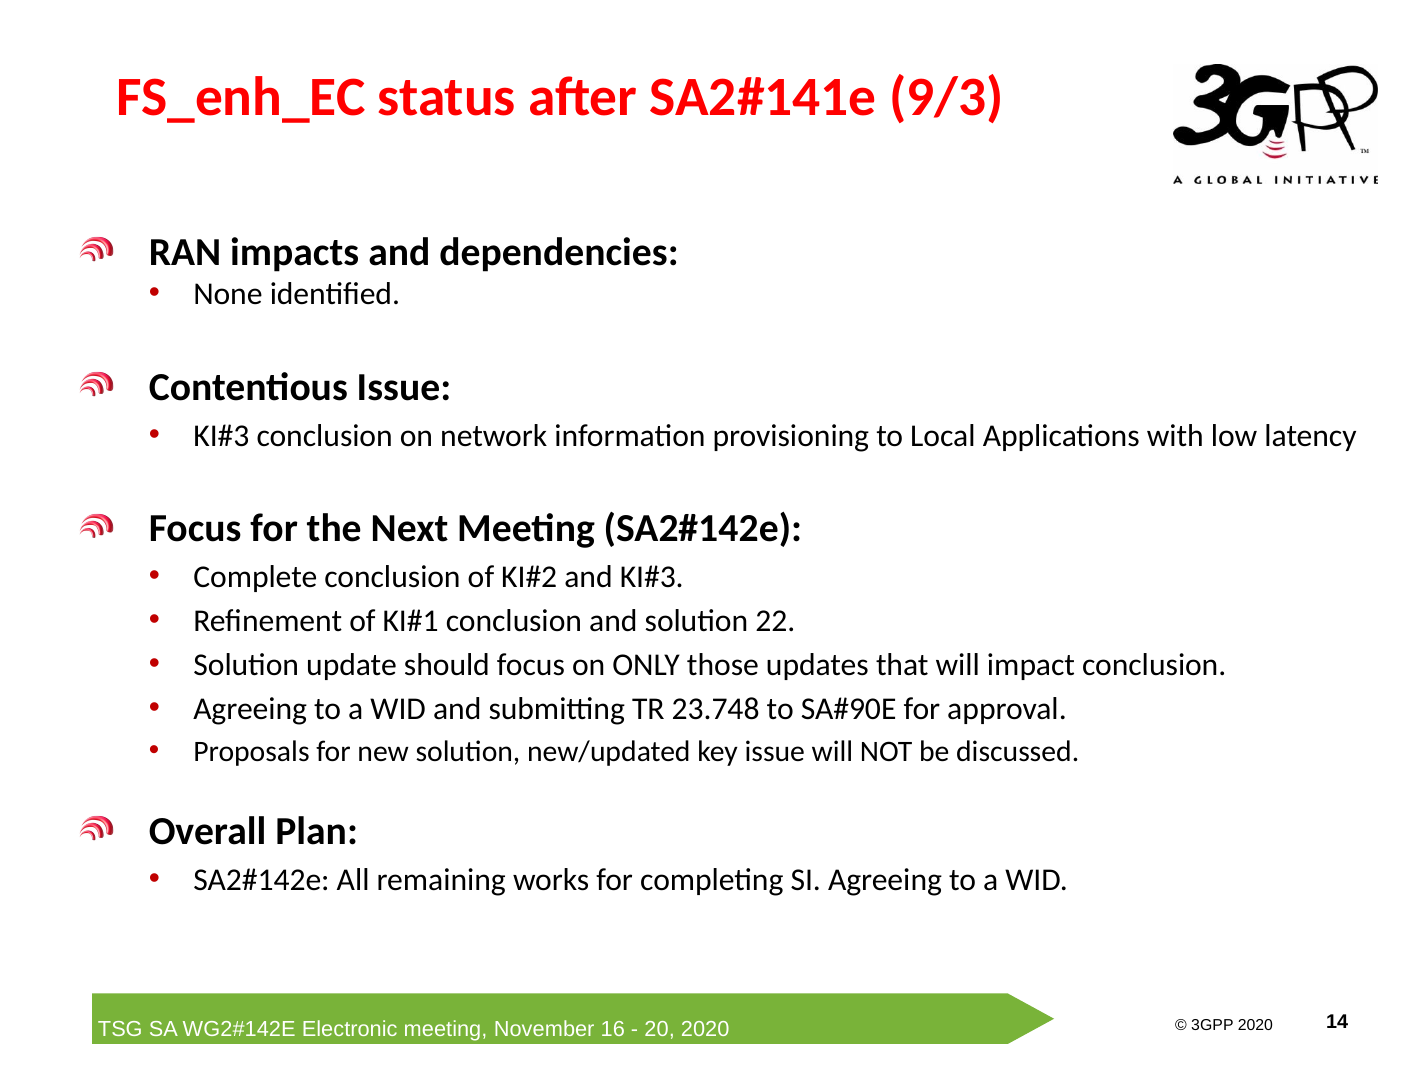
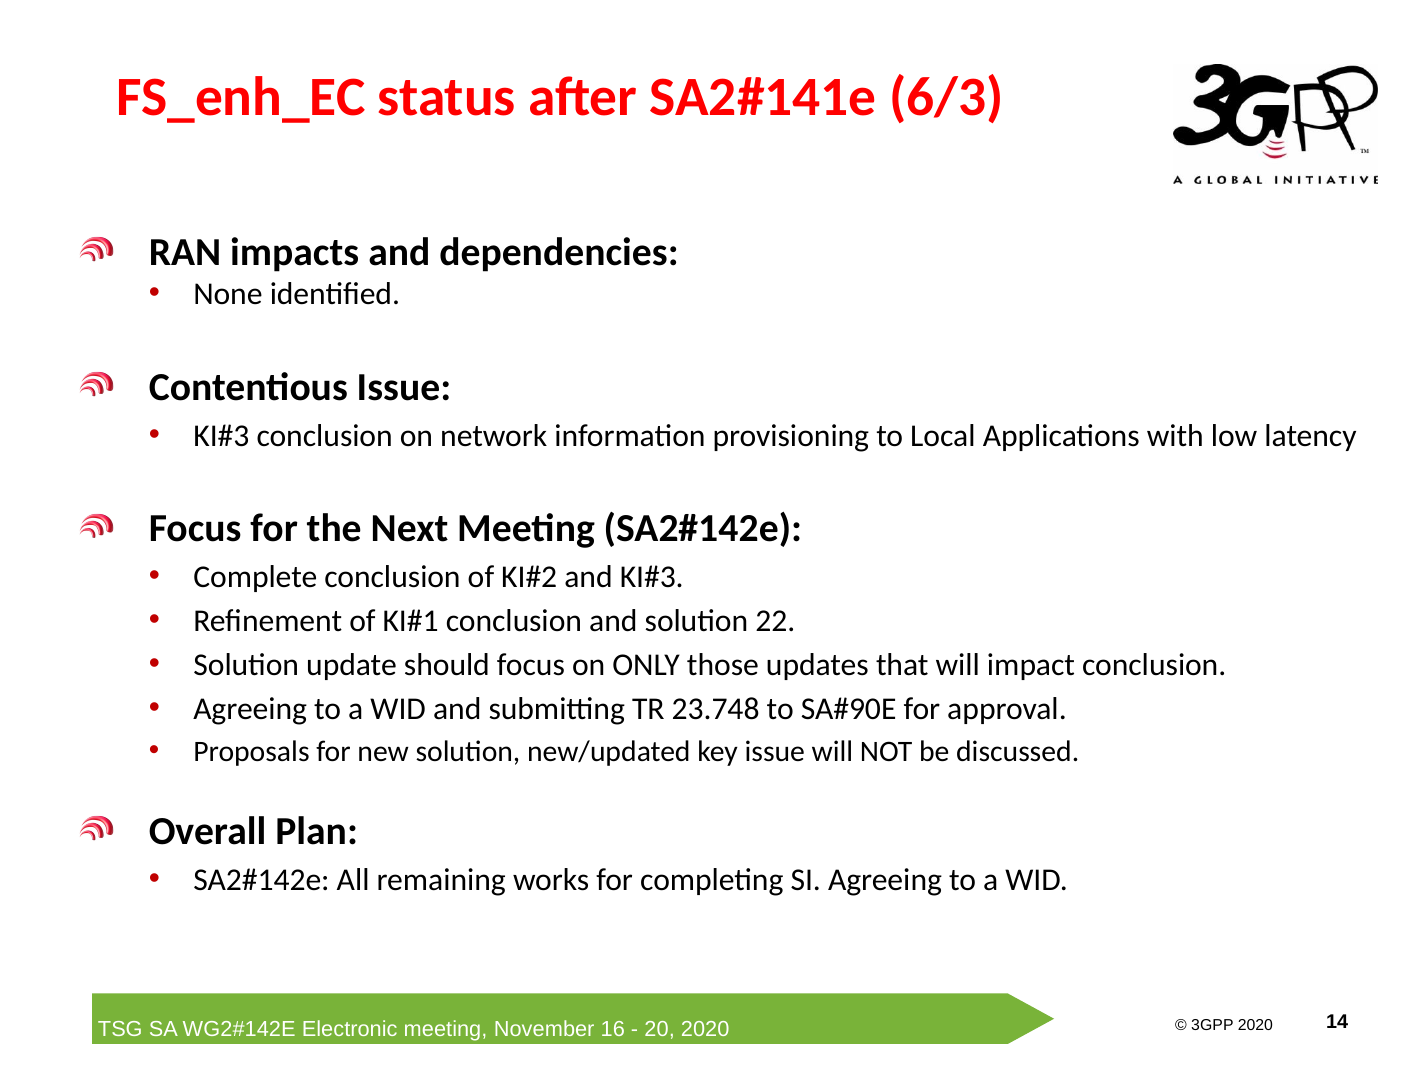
9/3: 9/3 -> 6/3
